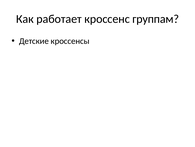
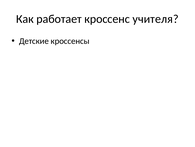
группам: группам -> учителя
